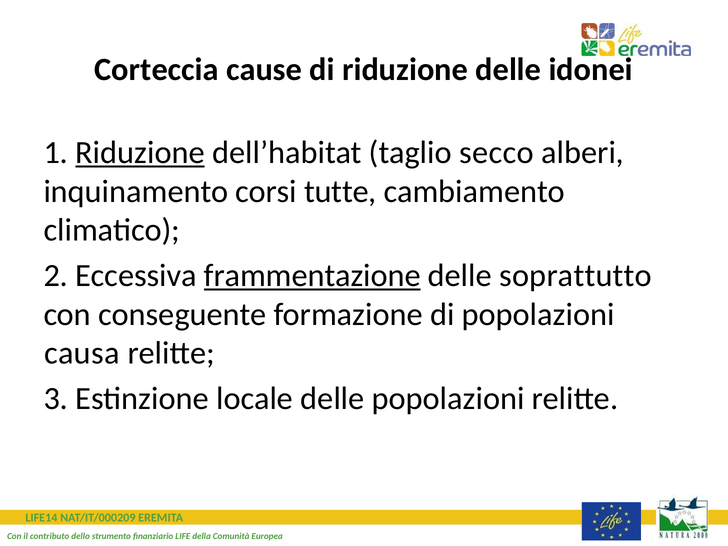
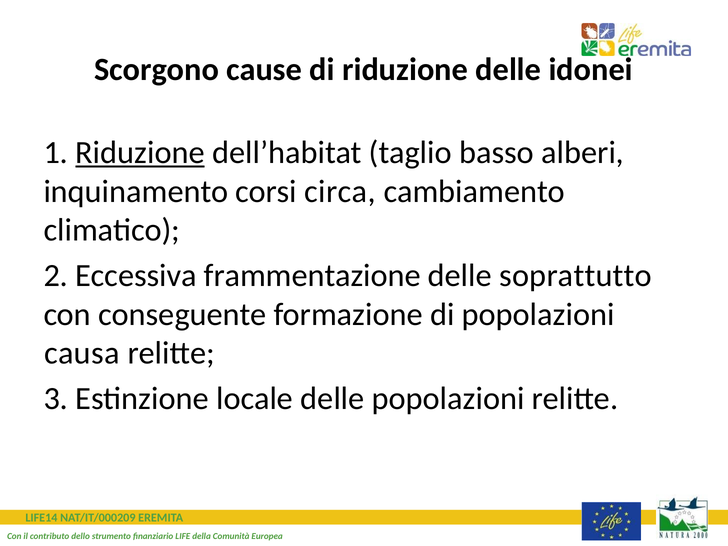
Corteccia: Corteccia -> Scorgono
secco: secco -> basso
tutte: tutte -> circa
frammentazione underline: present -> none
